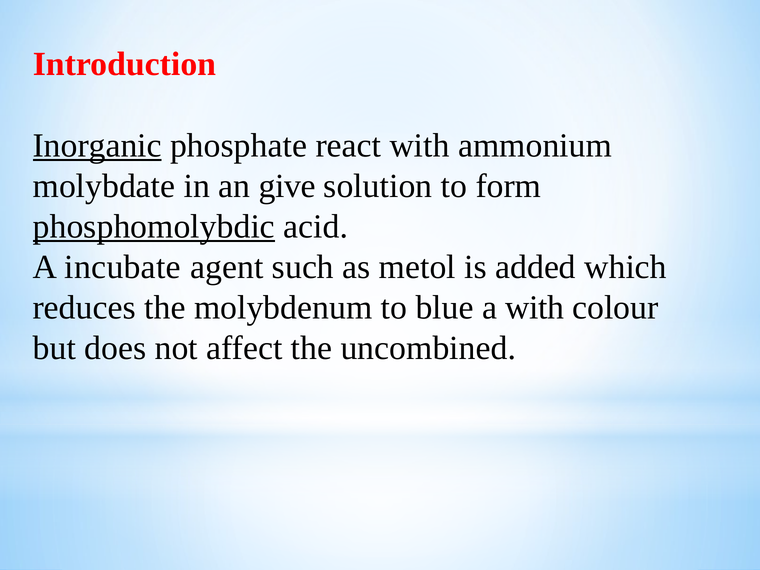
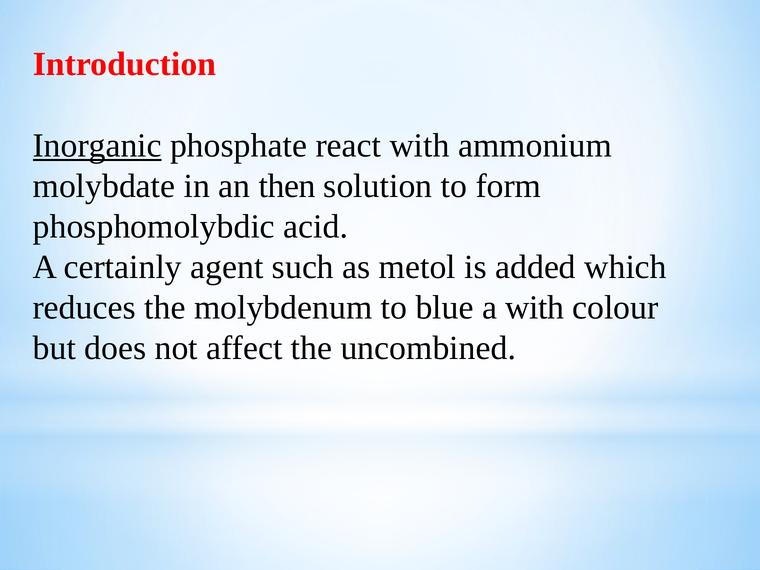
give: give -> then
phosphomolybdic underline: present -> none
incubate: incubate -> certainly
